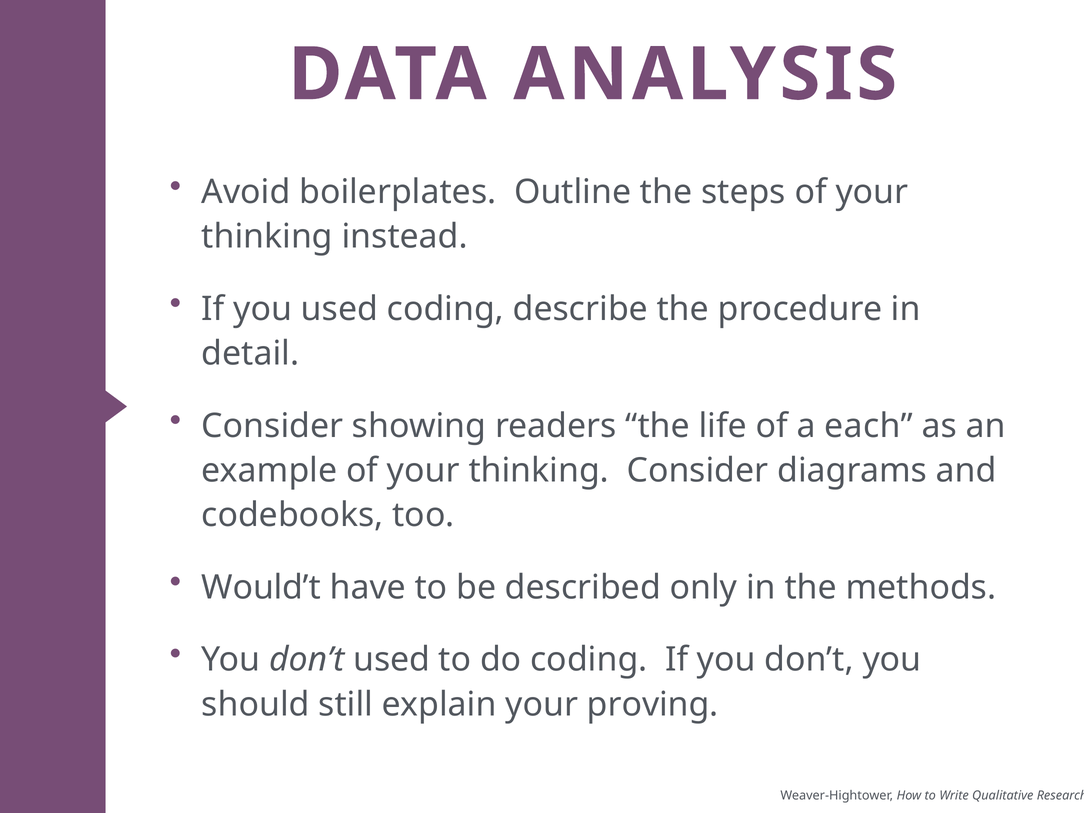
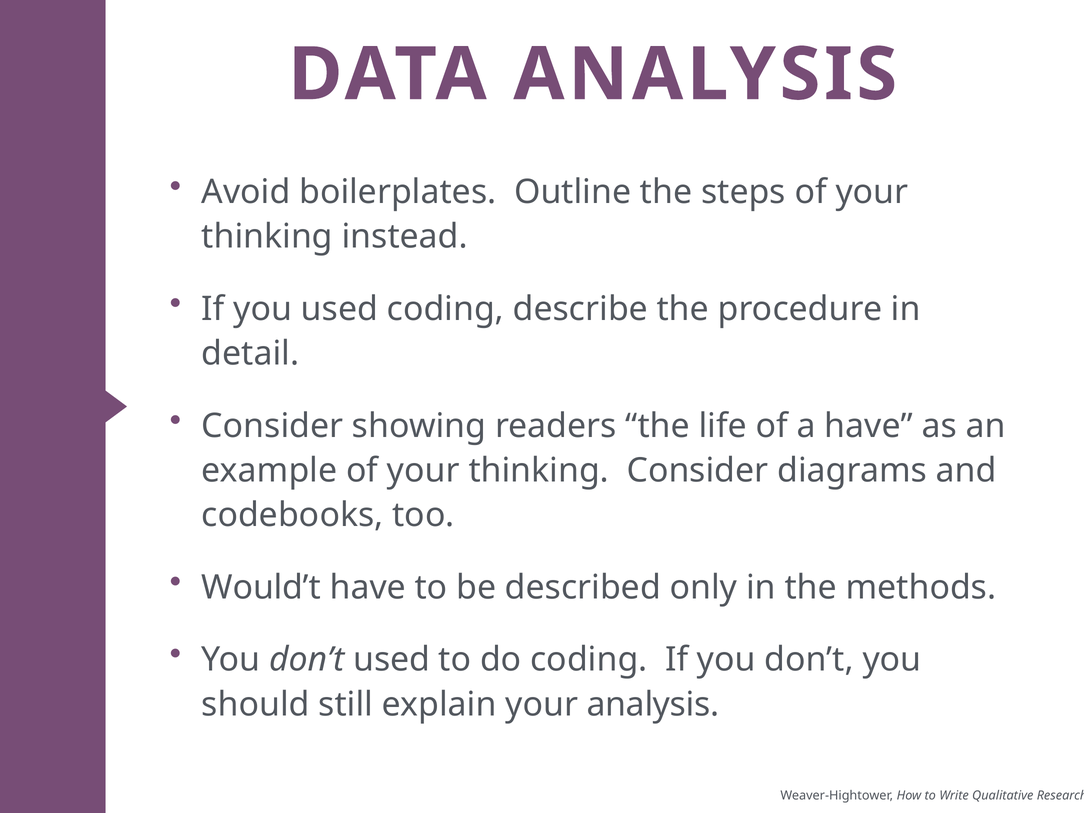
a each: each -> have
your proving: proving -> analysis
